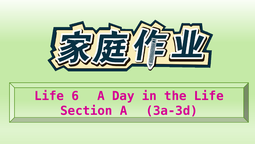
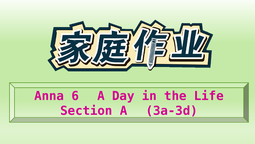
Life at (49, 96): Life -> Anna
